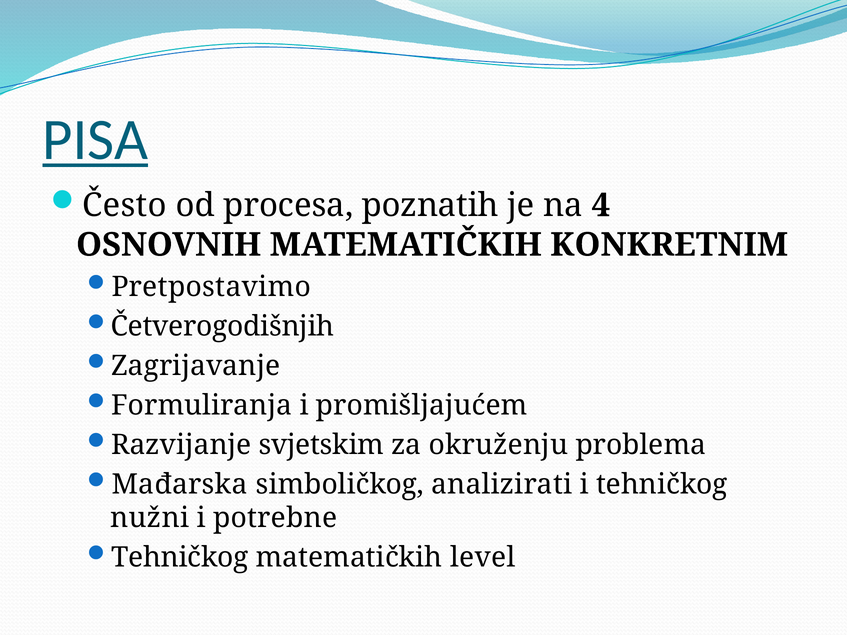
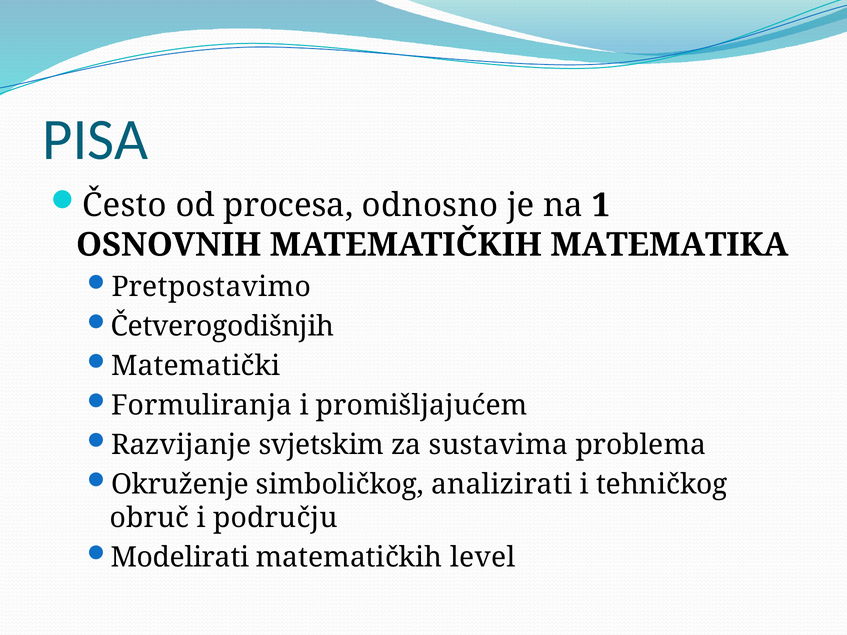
PISA underline: present -> none
poznatih: poznatih -> odnosno
4: 4 -> 1
KONKRETNIM: KONKRETNIM -> MATEMATIKA
Zagrijavanje: Zagrijavanje -> Matematički
okruženju: okruženju -> sustavima
Mađarska: Mađarska -> Okruženje
nužni: nužni -> obruč
potrebne: potrebne -> području
Tehničkog at (180, 558): Tehničkog -> Modelirati
